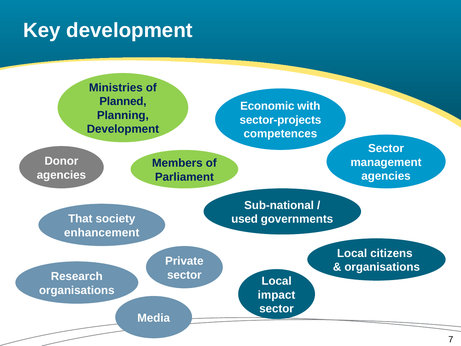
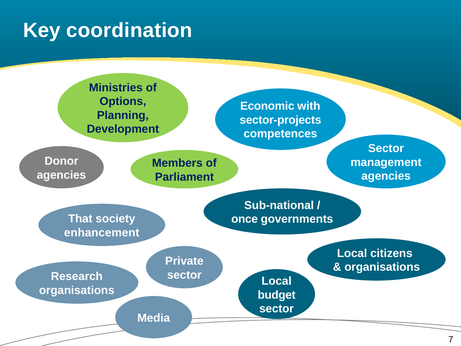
Key development: development -> coordination
Planned: Planned -> Options
used: used -> once
impact: impact -> budget
